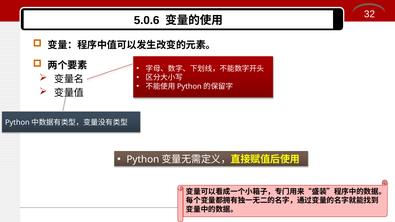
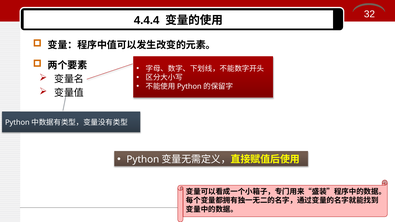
5.0.6: 5.0.6 -> 4.4.4
